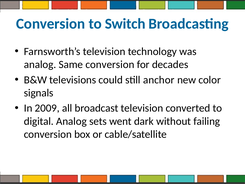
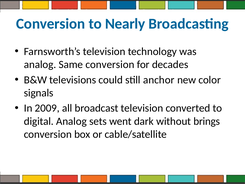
Switch: Switch -> Nearly
failing: failing -> brings
